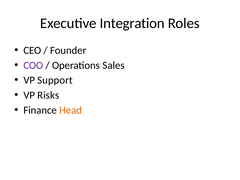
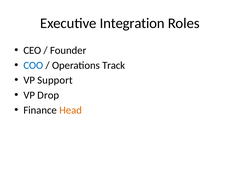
COO colour: purple -> blue
Sales: Sales -> Track
Risks: Risks -> Drop
